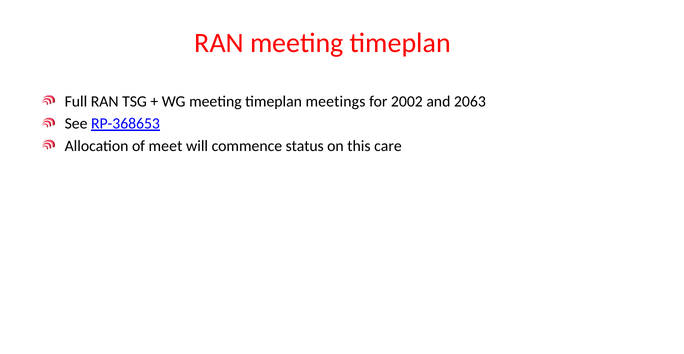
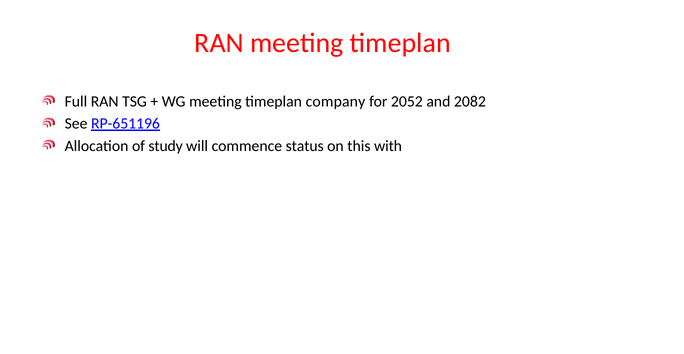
meetings: meetings -> company
2002: 2002 -> 2052
2063: 2063 -> 2082
RP-368653: RP-368653 -> RP-651196
meet: meet -> study
care: care -> with
